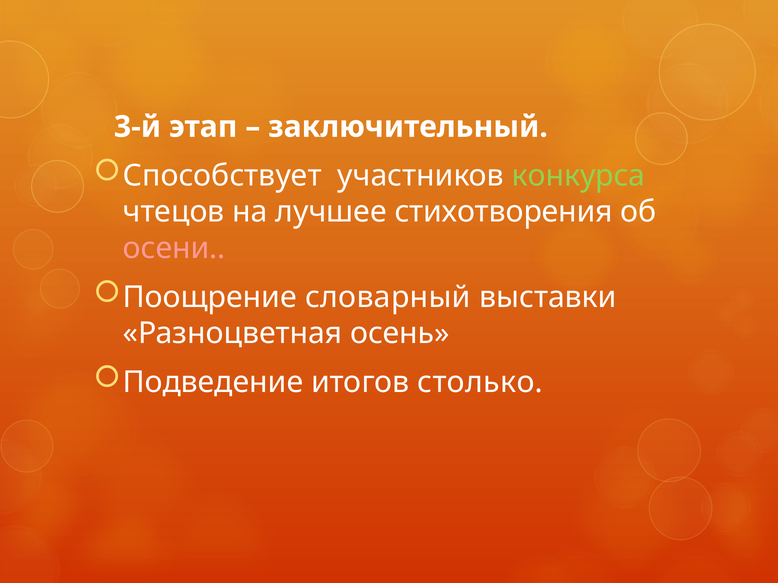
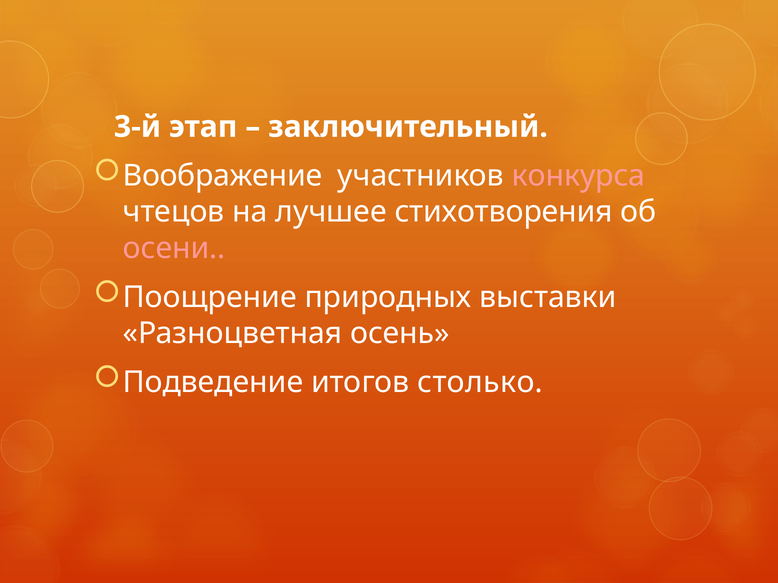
Способствует: Способствует -> Воображение
конкурса colour: light green -> pink
словарный: словарный -> природных
